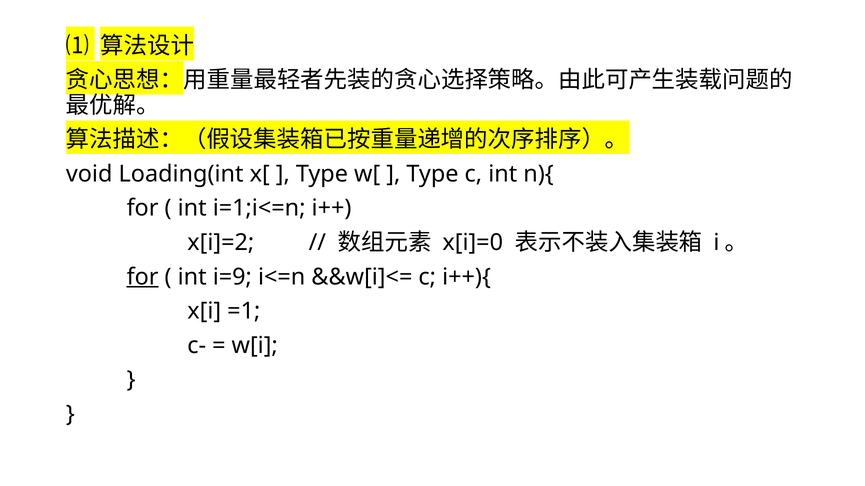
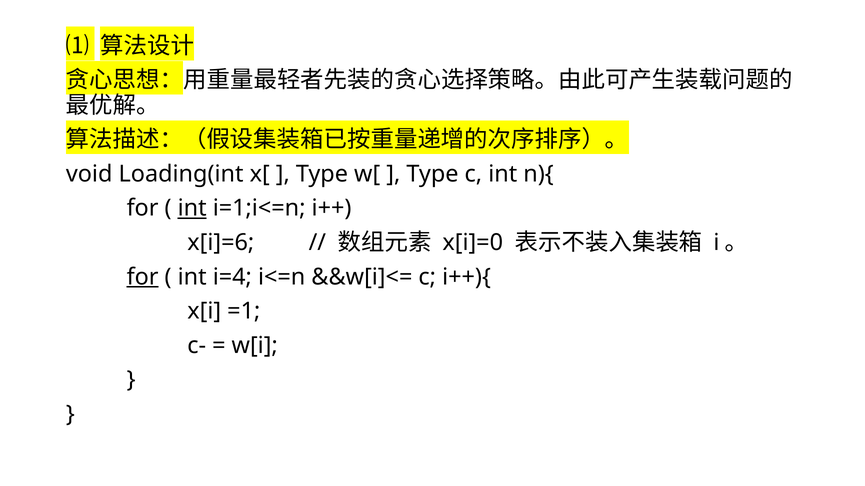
int at (192, 209) underline: none -> present
x[i]=2: x[i]=2 -> x[i]=6
i=9: i=9 -> i=4
